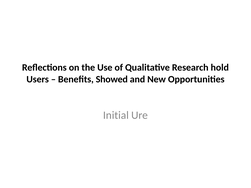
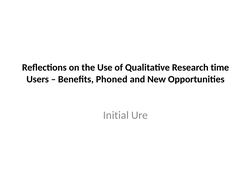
hold: hold -> time
Showed: Showed -> Phoned
